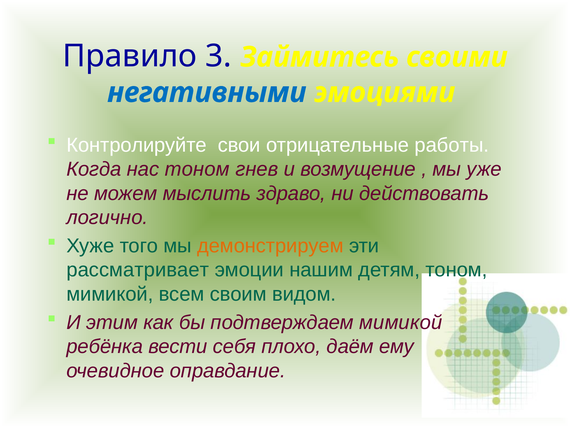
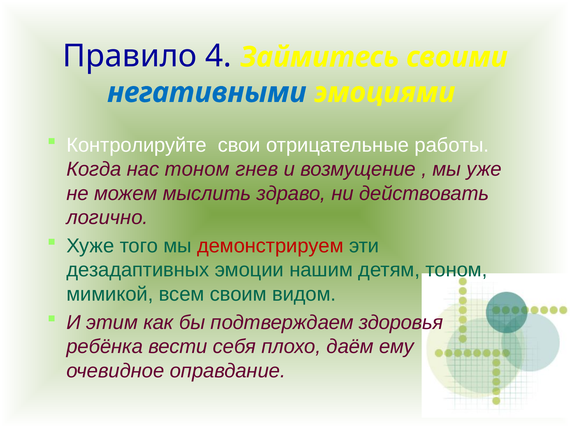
3: 3 -> 4
демонстрируем colour: orange -> red
рассматривает: рассматривает -> дезадаптивных
подтверждаем мимикой: мимикой -> здоровья
